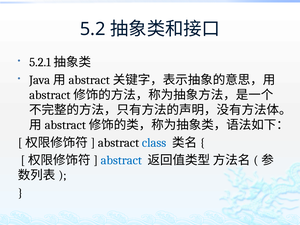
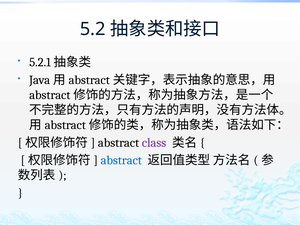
class colour: blue -> purple
